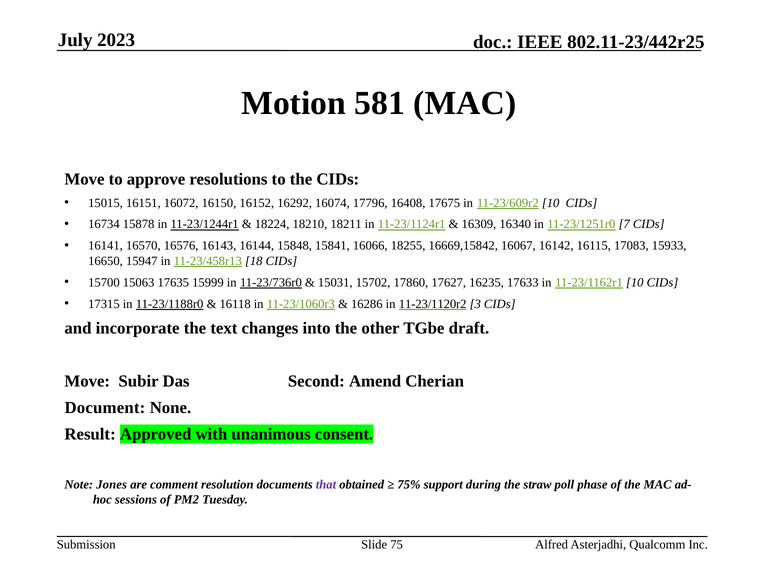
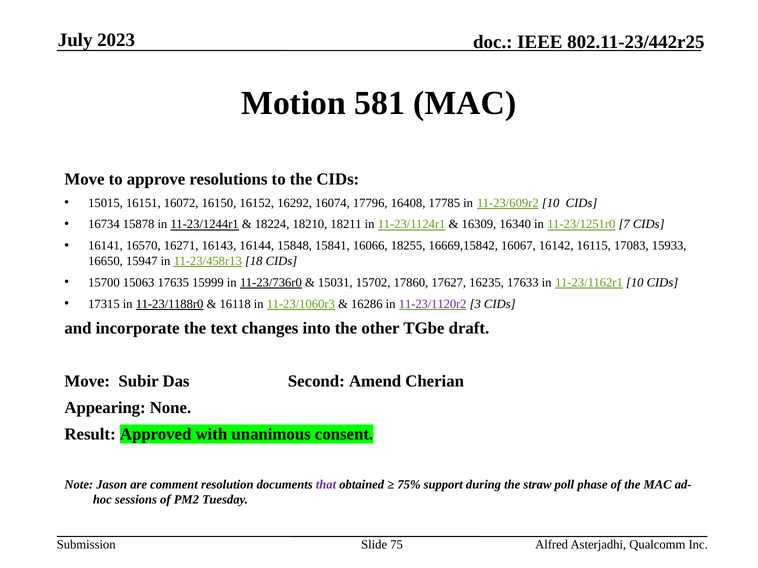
17675: 17675 -> 17785
16576: 16576 -> 16271
11-23/1120r2 colour: black -> purple
Document: Document -> Appearing
Jones: Jones -> Jason
